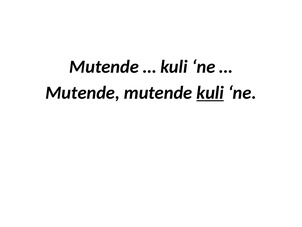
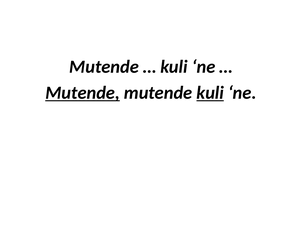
Mutende at (83, 93) underline: none -> present
